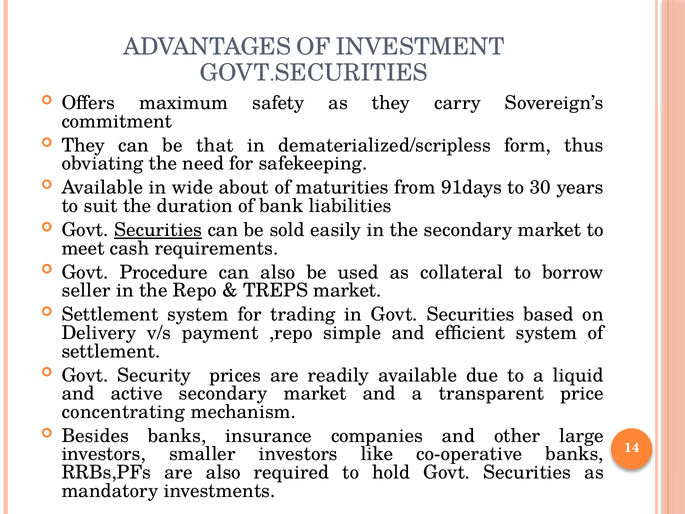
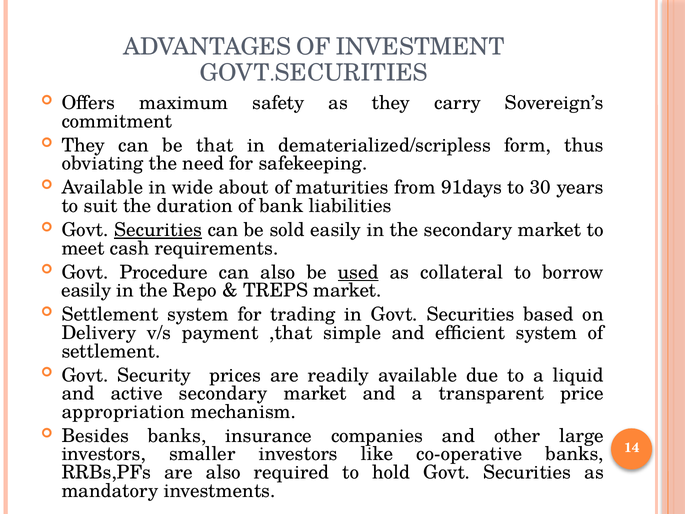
used underline: none -> present
seller at (86, 290): seller -> easily
,repo: ,repo -> ,that
concentrating: concentrating -> appropriation
